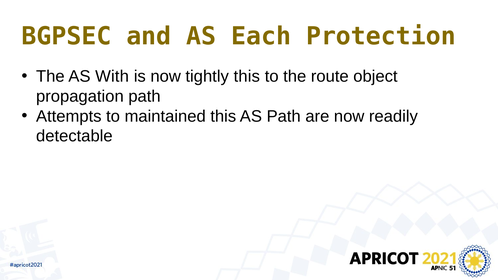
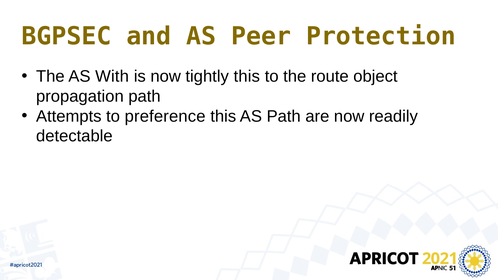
Each: Each -> Peer
maintained: maintained -> preference
